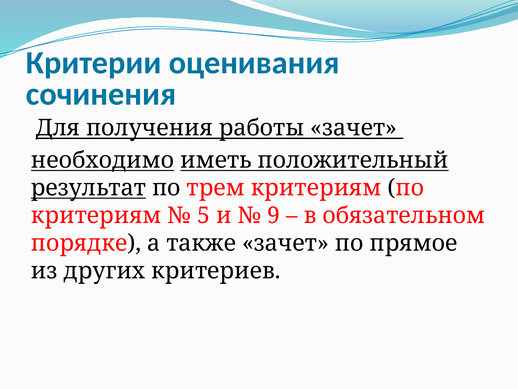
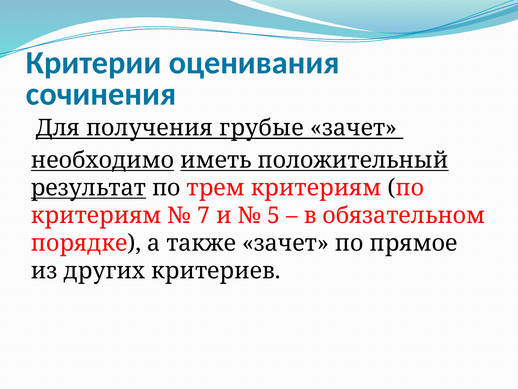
работы: работы -> грубые
5: 5 -> 7
9: 9 -> 5
